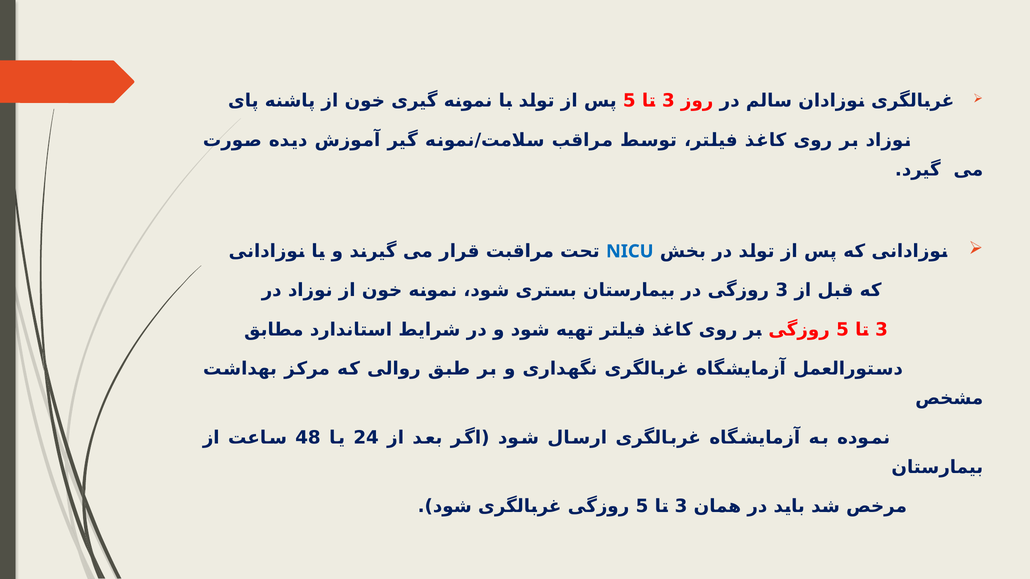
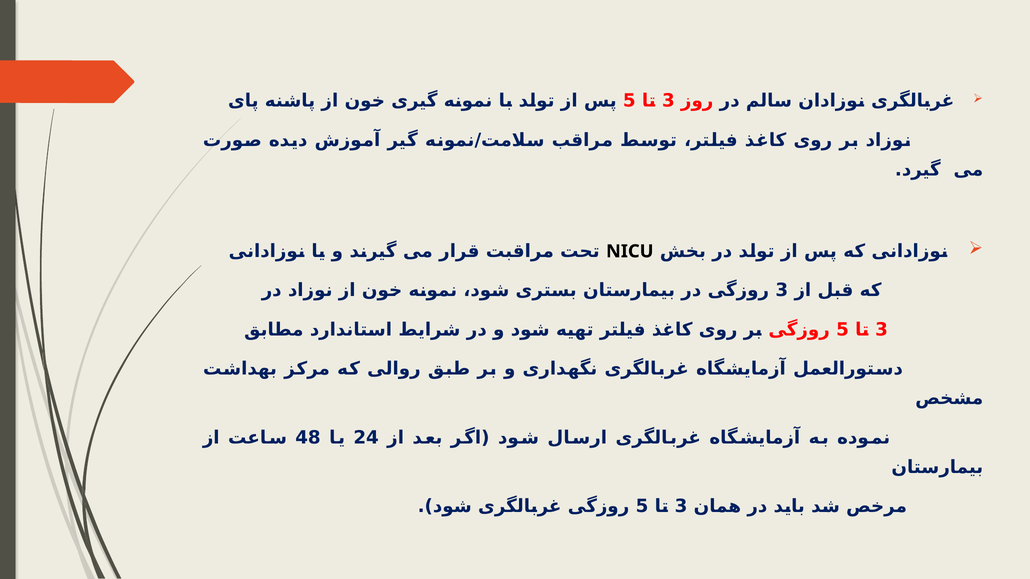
NICU colour: blue -> black
